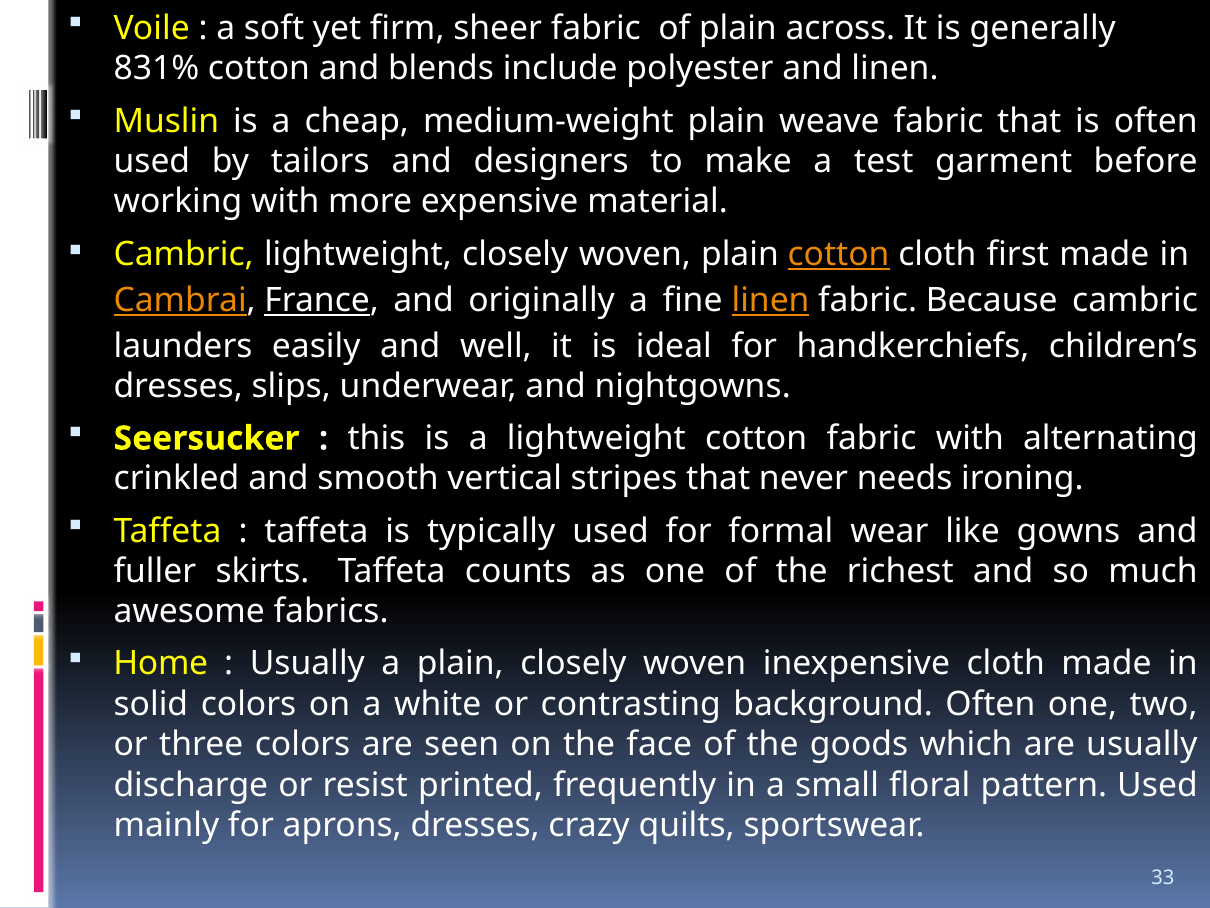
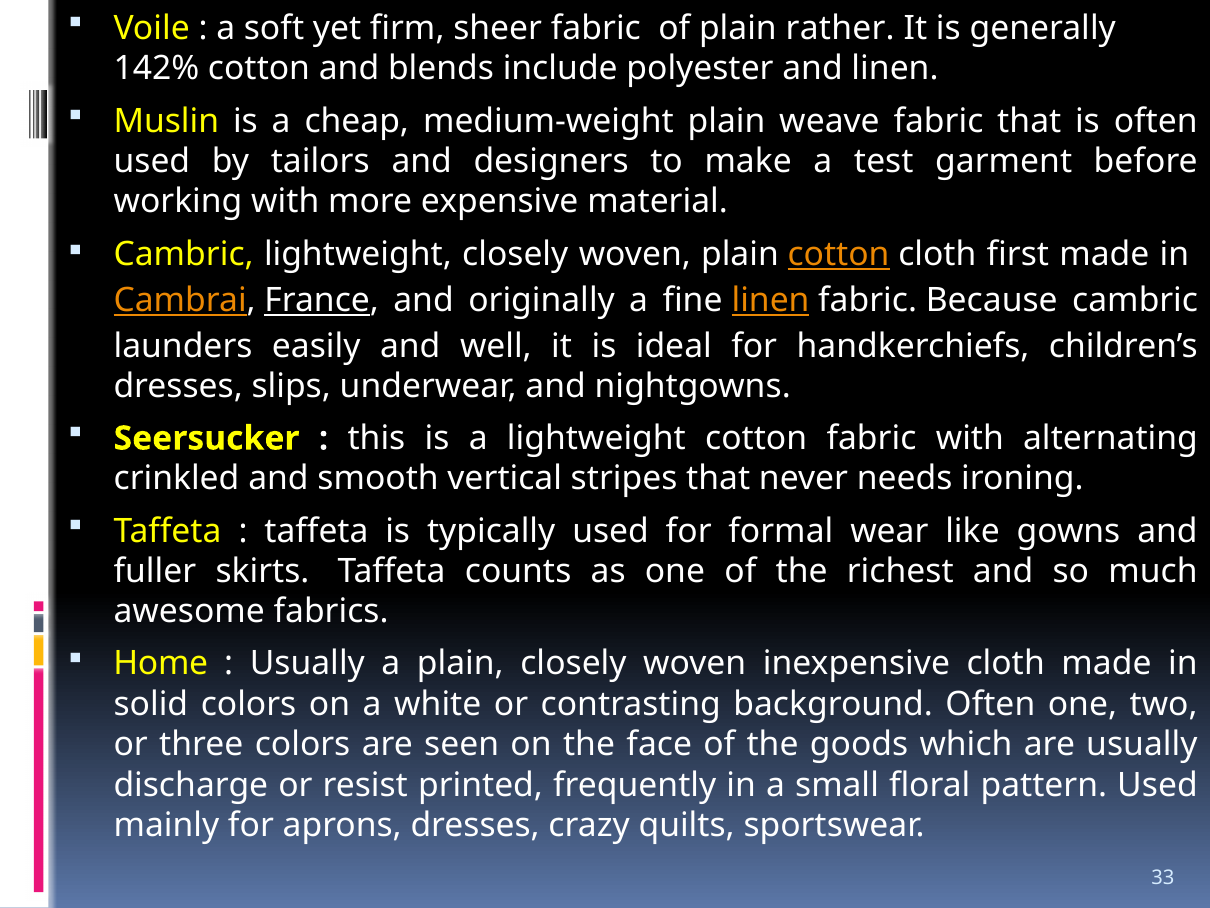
across: across -> rather
831%: 831% -> 142%
